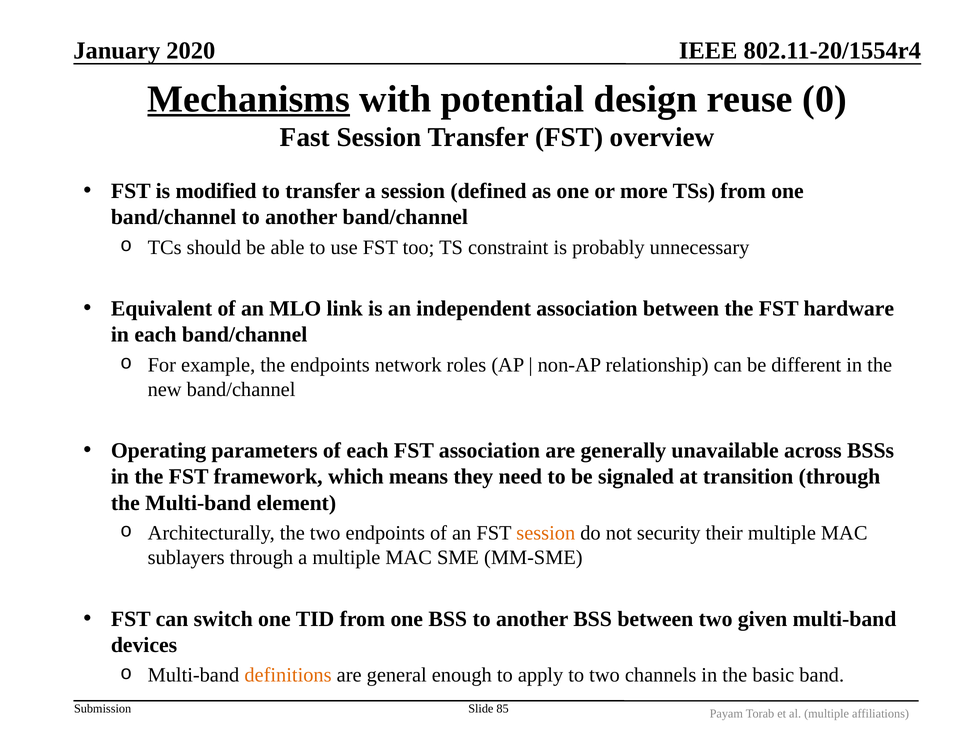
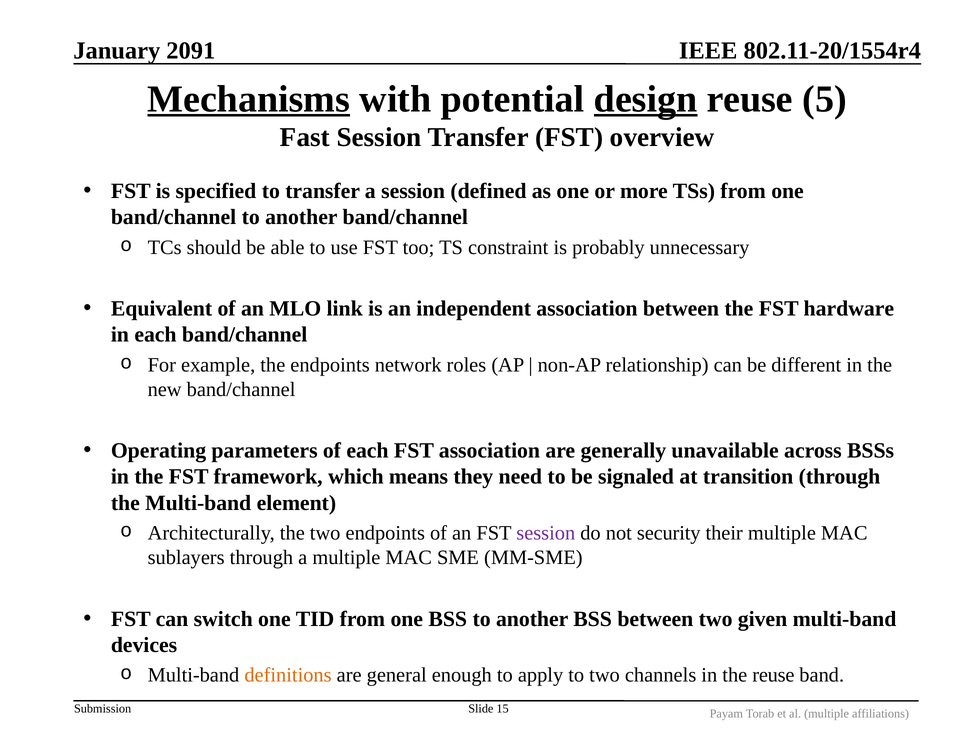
2020: 2020 -> 2091
design underline: none -> present
0: 0 -> 5
modified: modified -> specified
session at (546, 533) colour: orange -> purple
the basic: basic -> reuse
85: 85 -> 15
